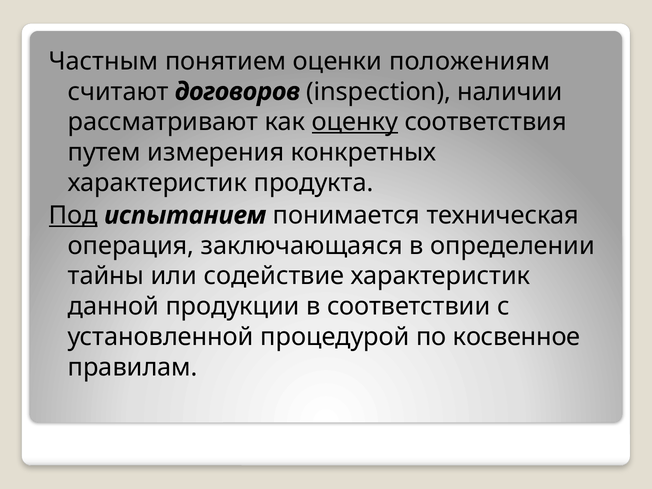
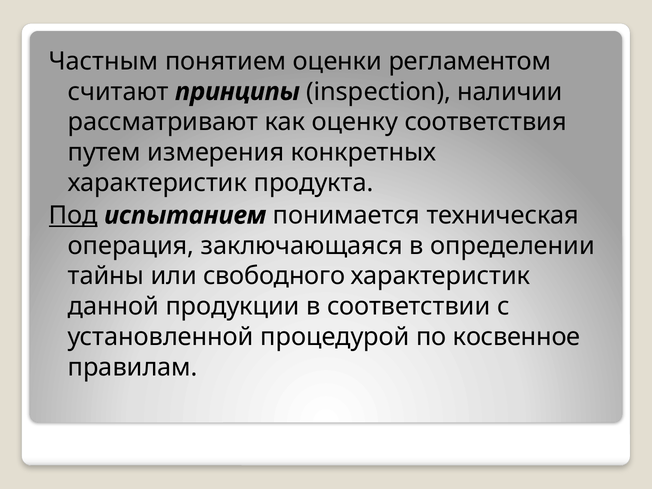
положениям: положениям -> регламентом
договоров: договоров -> принципы
оценку underline: present -> none
содействие: содействие -> свободного
